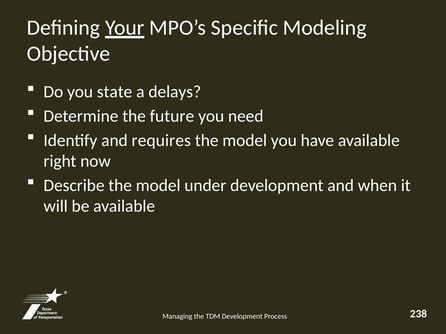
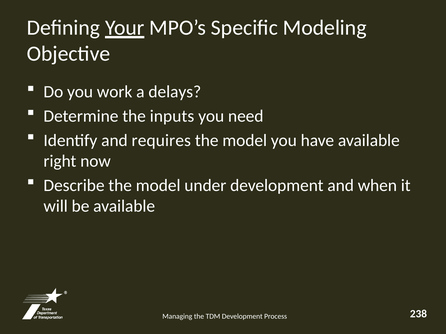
state: state -> work
future: future -> inputs
